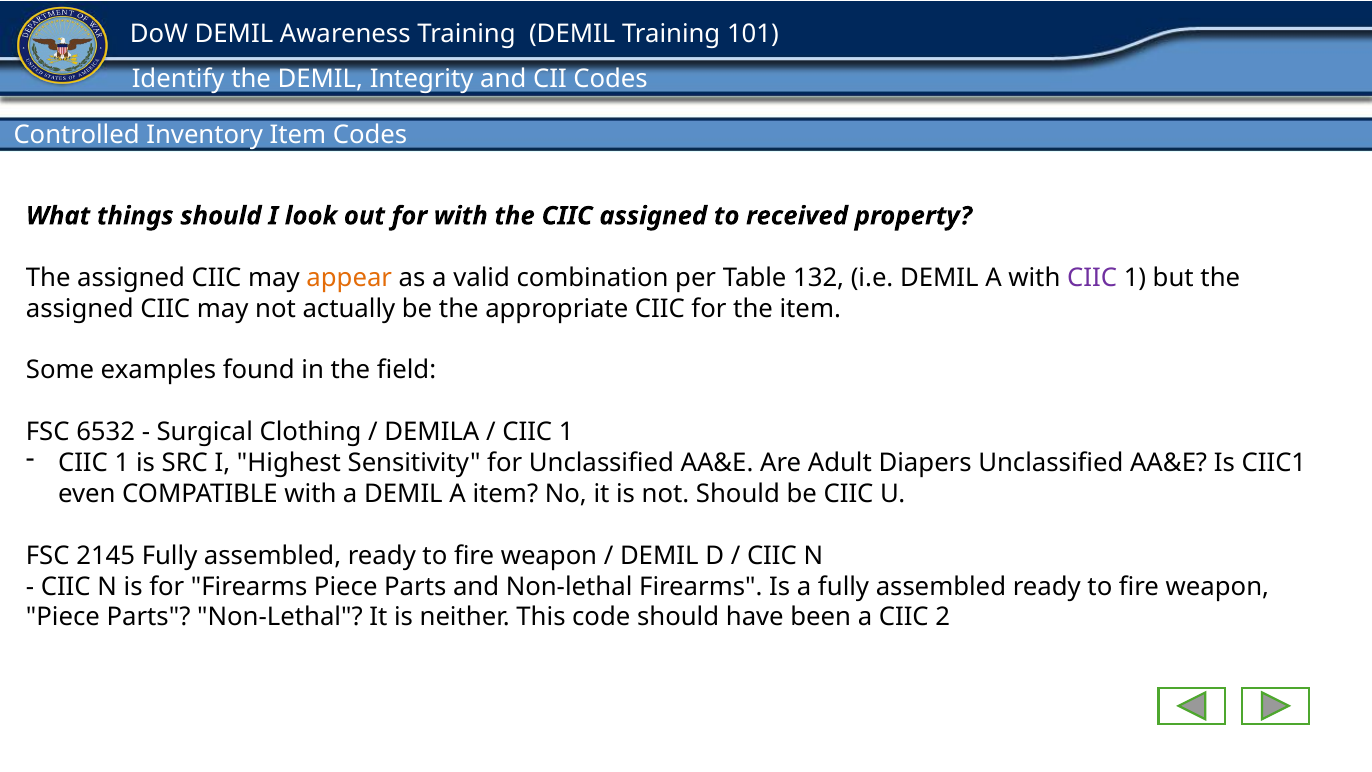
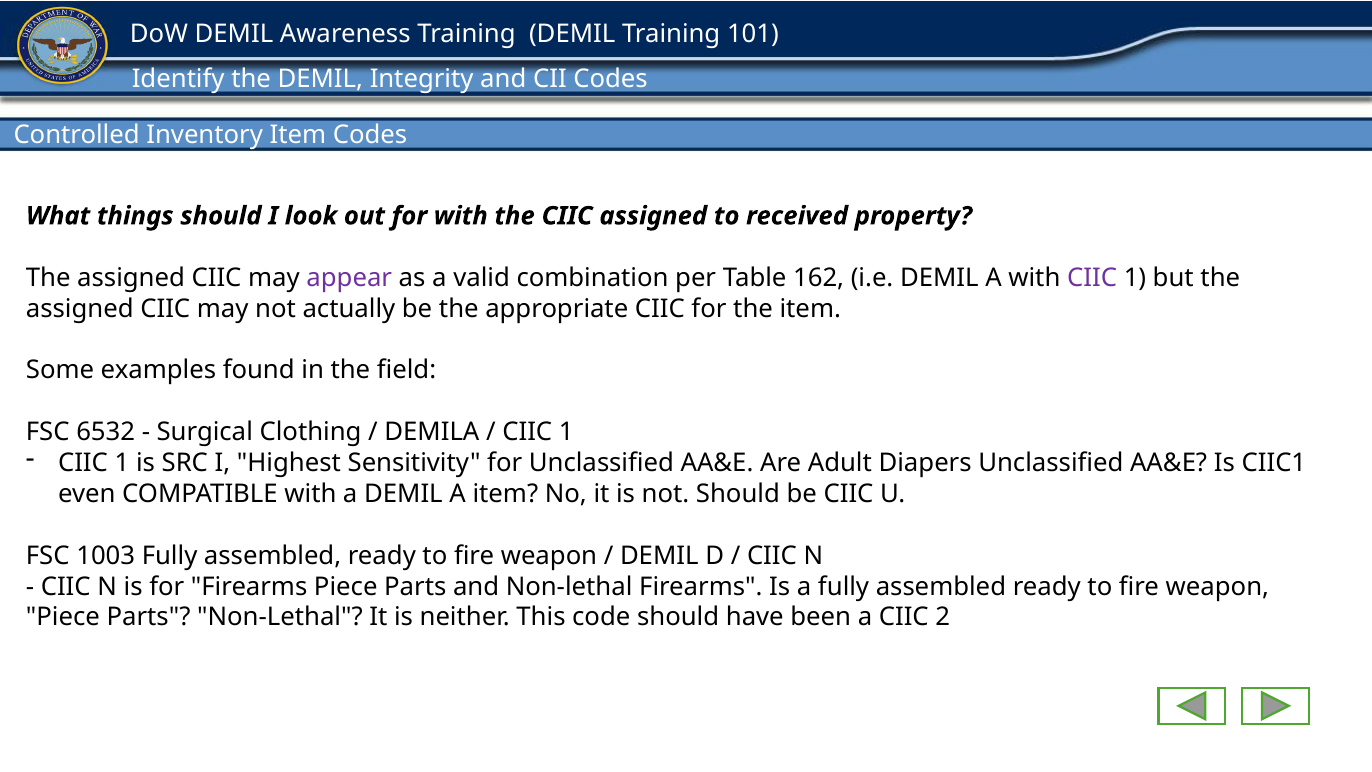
appear colour: orange -> purple
132: 132 -> 162
2145: 2145 -> 1003
